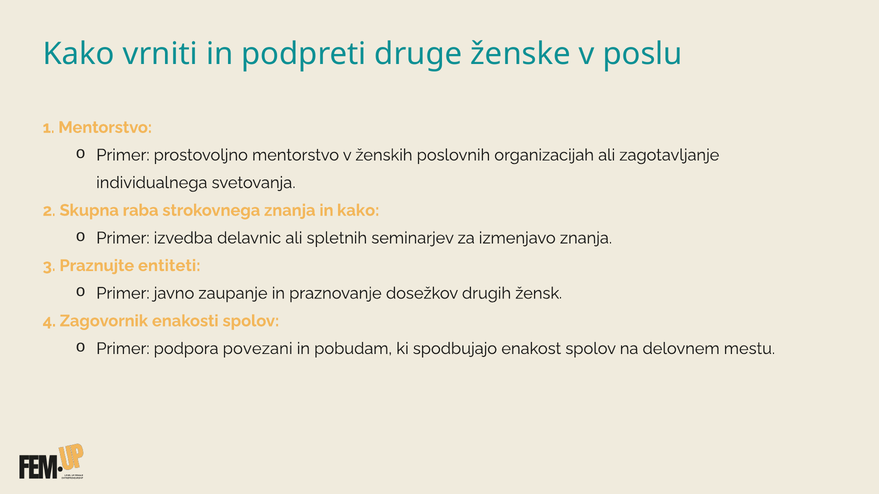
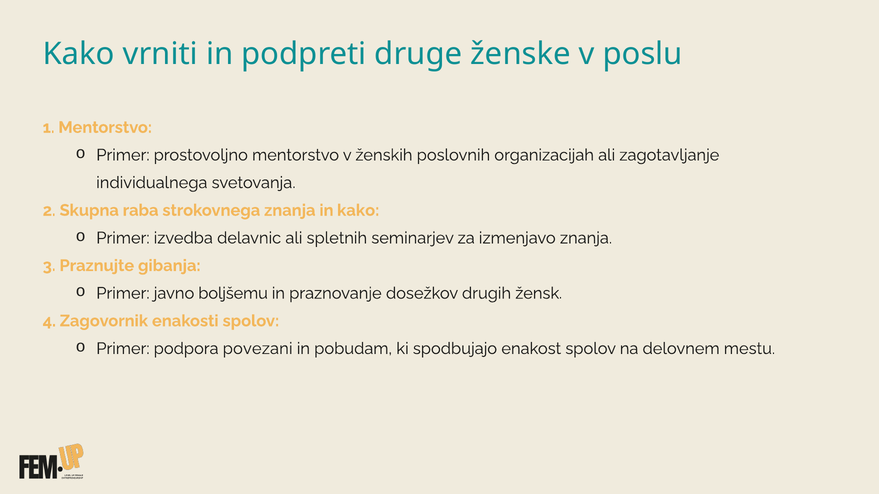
entiteti: entiteti -> gibanja
zaupanje: zaupanje -> boljšemu
